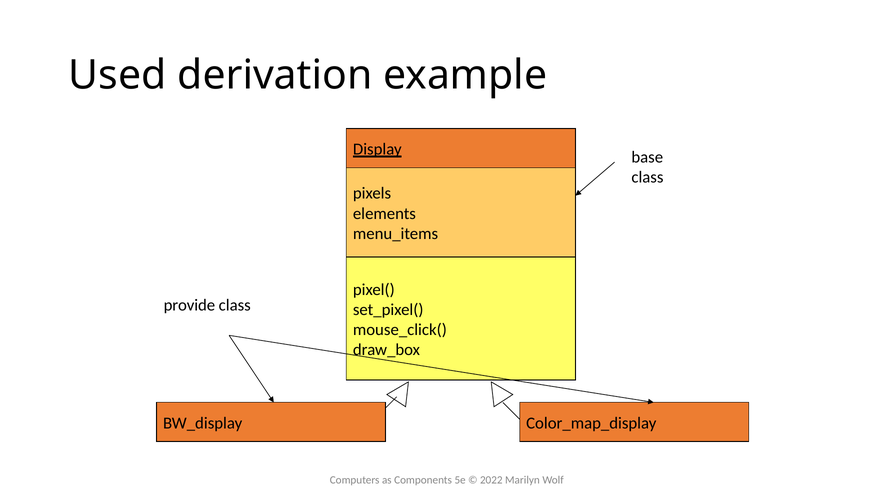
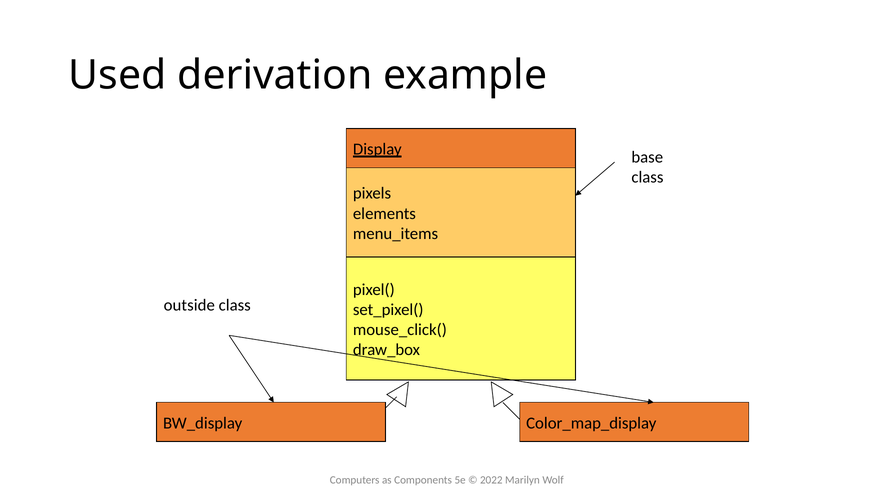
provide: provide -> outside
